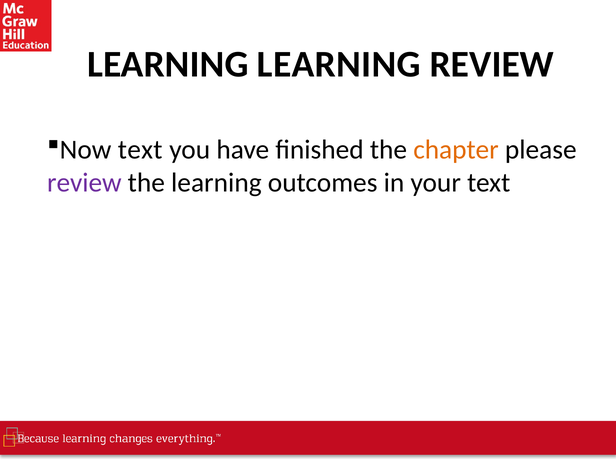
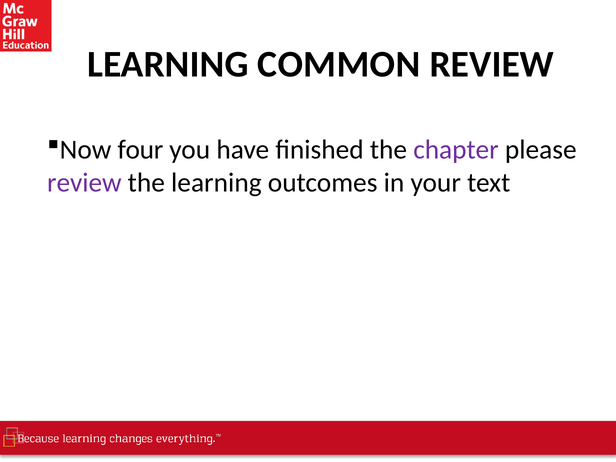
LEARNING LEARNING: LEARNING -> COMMON
Now text: text -> four
chapter colour: orange -> purple
